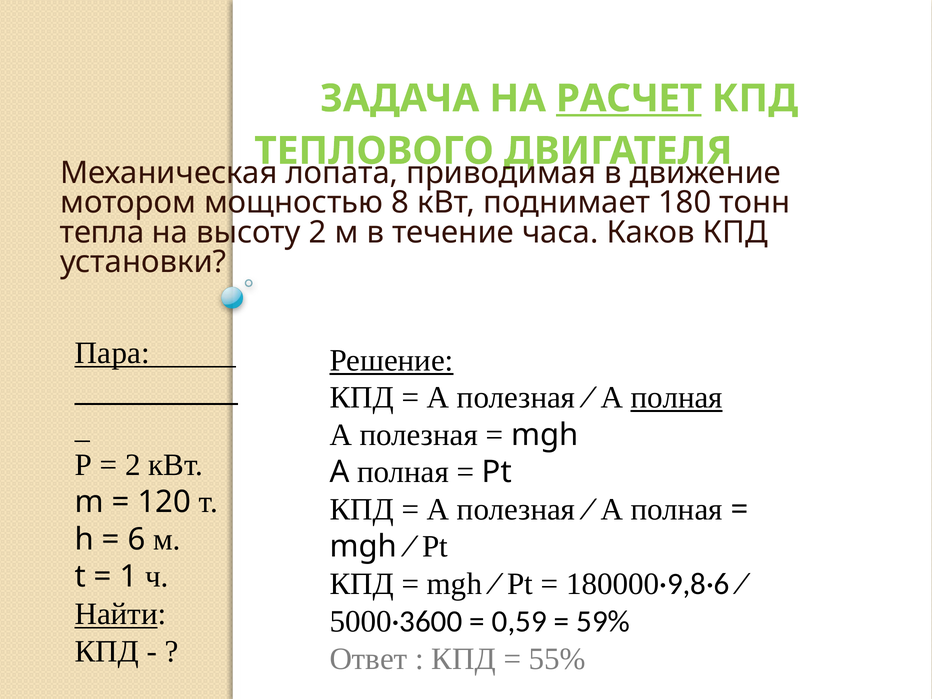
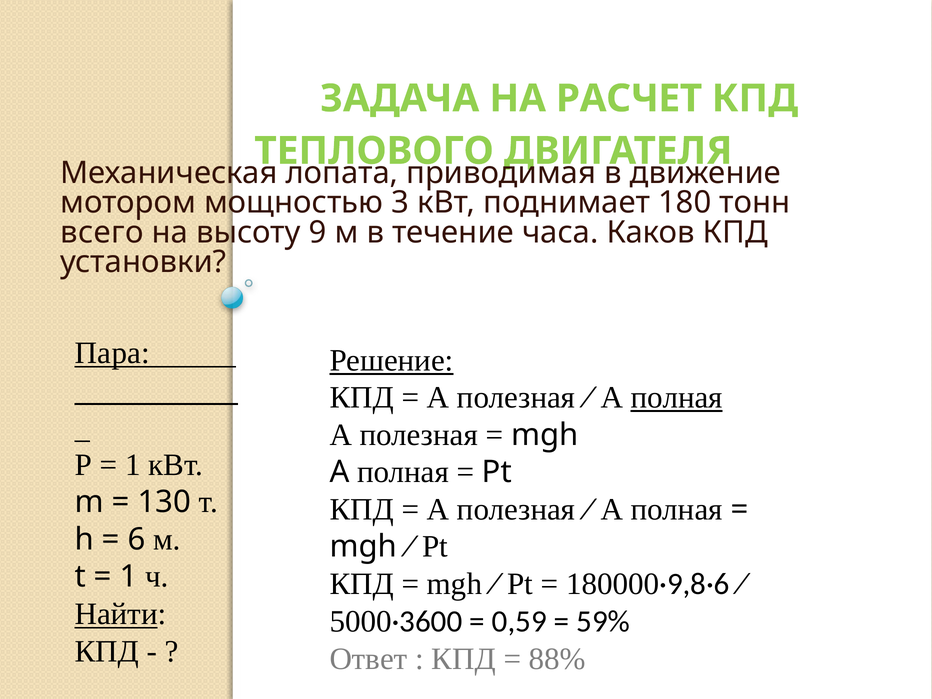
РАСЧЕТ underline: present -> none
8: 8 -> 3
тепла: тепла -> всего
высоту 2: 2 -> 9
2 at (133, 465): 2 -> 1
120: 120 -> 130
55%: 55% -> 88%
